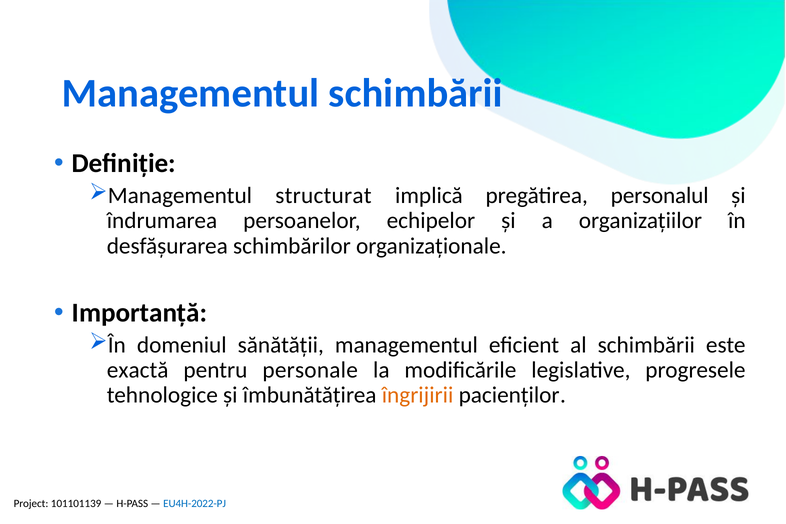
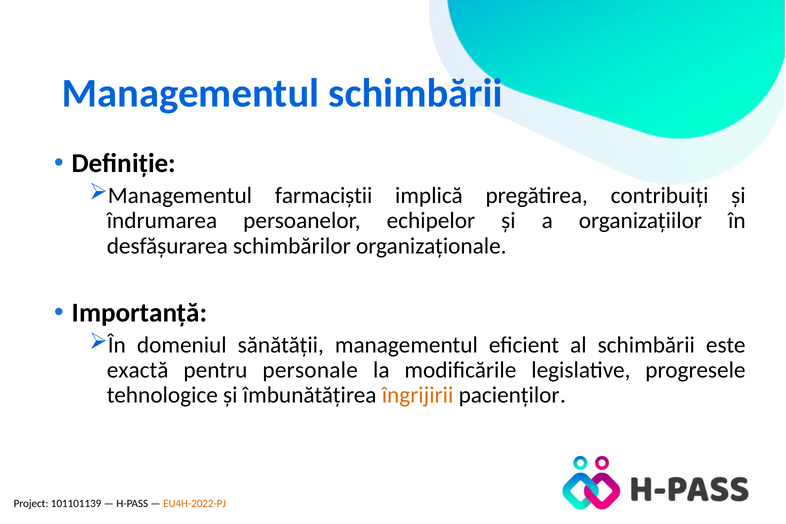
structurat: structurat -> farmaciștii
personalul: personalul -> contribuiți
EU4H-2022-PJ colour: blue -> orange
